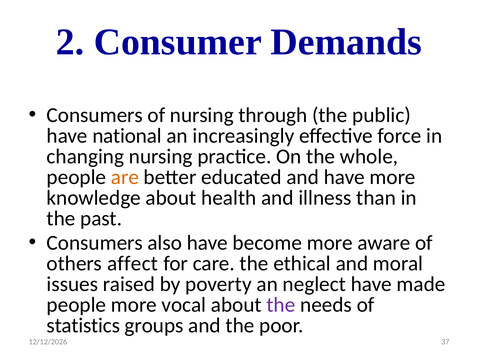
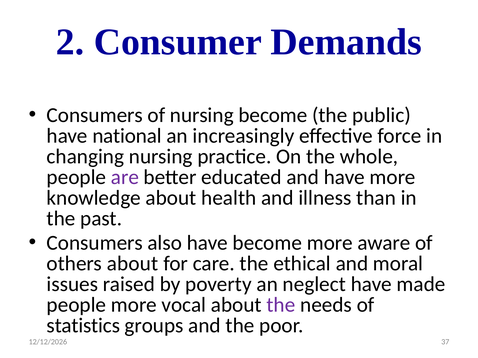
nursing through: through -> become
are colour: orange -> purple
others affect: affect -> about
